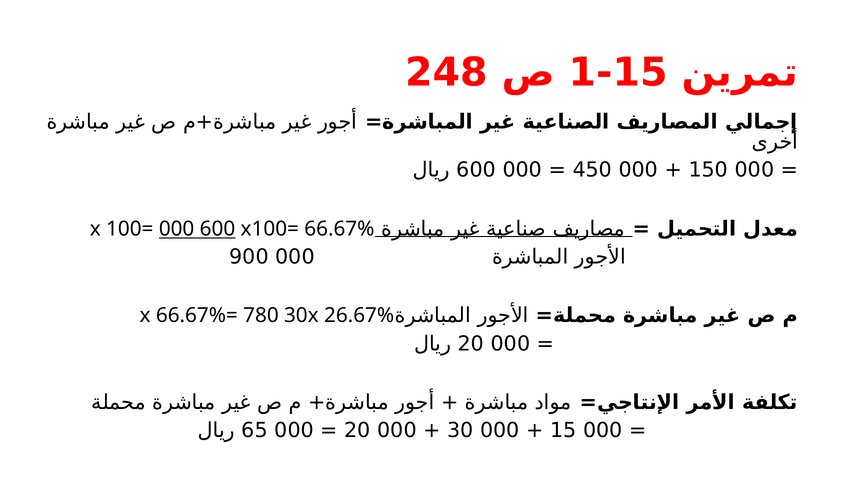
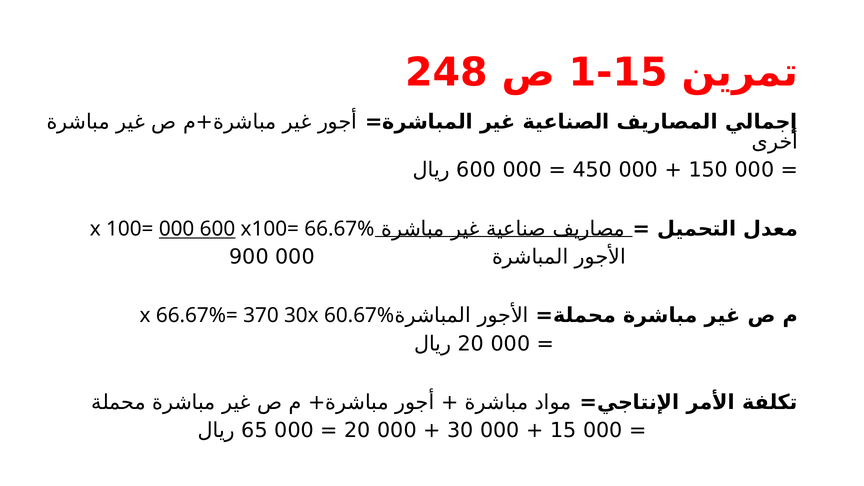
780: 780 -> 370
26.67%: 26.67% -> 60.67%
